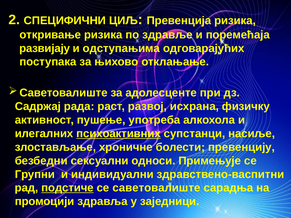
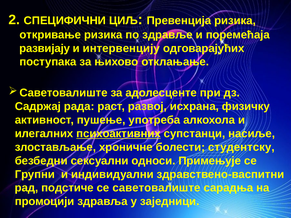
одступањима: одступањима -> интервенцију
превенцију: превенцију -> студентску
подстиче underline: present -> none
